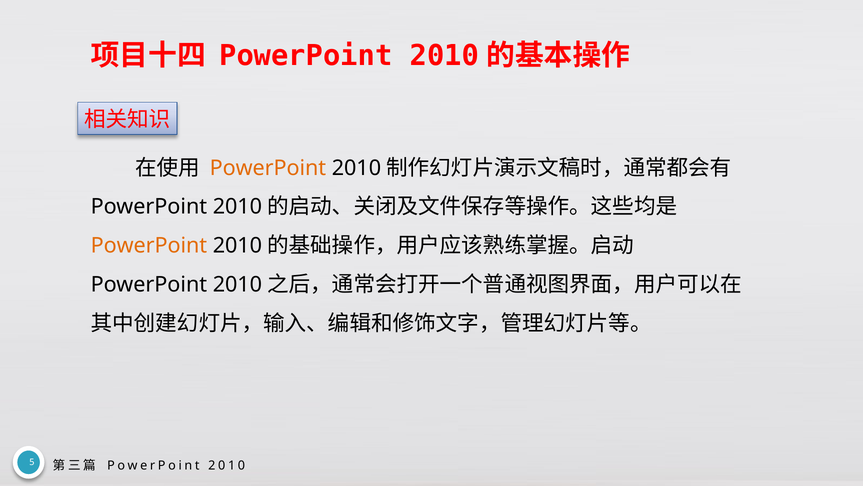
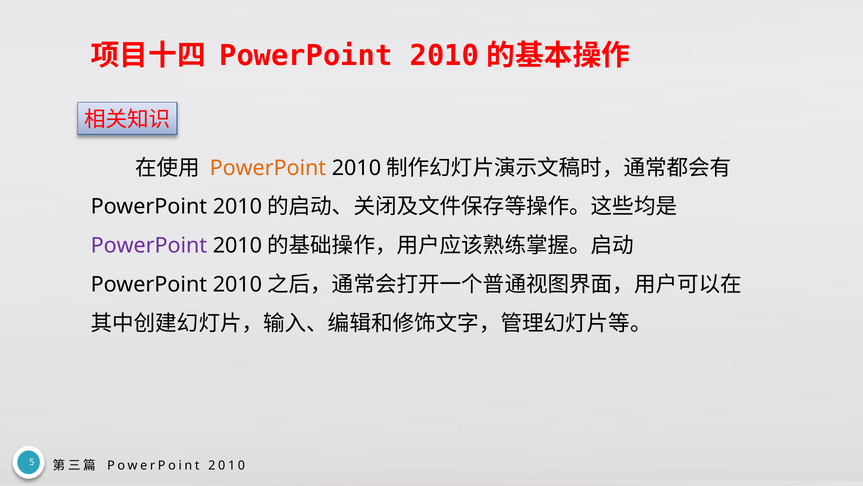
PowerPoint at (149, 245) colour: orange -> purple
